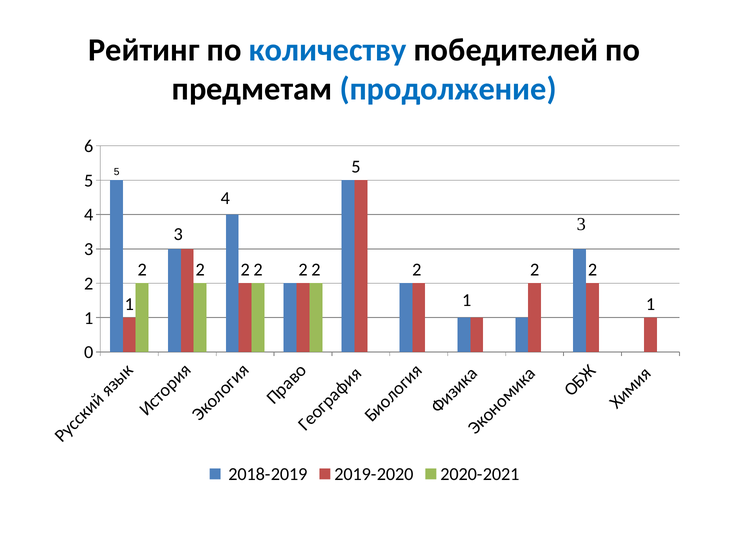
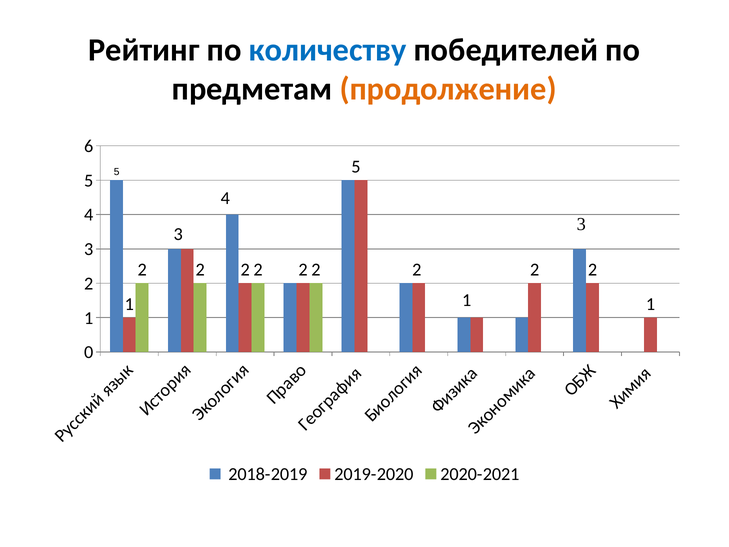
продолжение colour: blue -> orange
